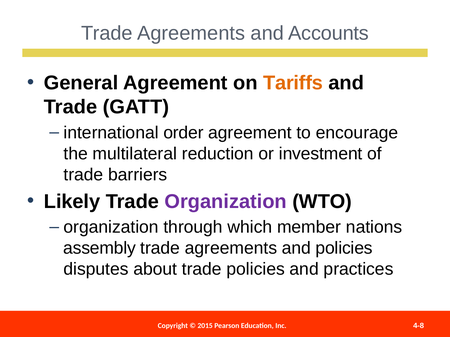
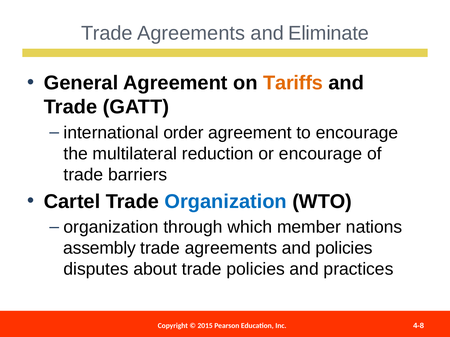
Accounts: Accounts -> Eliminate
or investment: investment -> encourage
Likely: Likely -> Cartel
Organization at (226, 202) colour: purple -> blue
